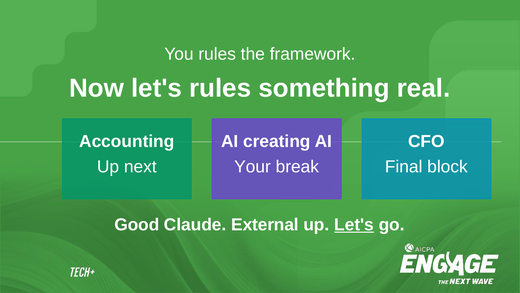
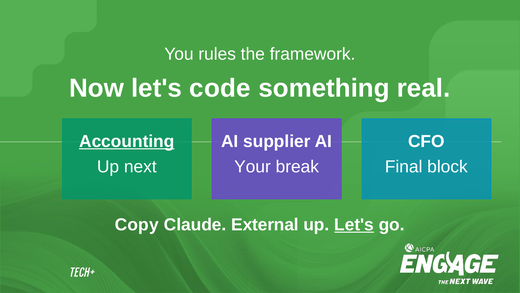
let's rules: rules -> code
Accounting underline: none -> present
creating: creating -> supplier
Good: Good -> Copy
